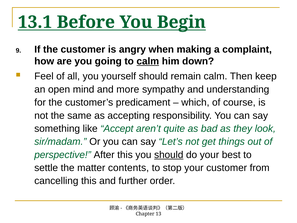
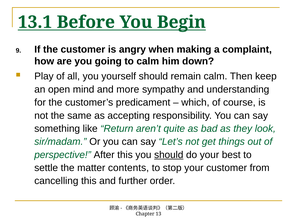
calm at (148, 61) underline: present -> none
Feel: Feel -> Play
Accept: Accept -> Return
